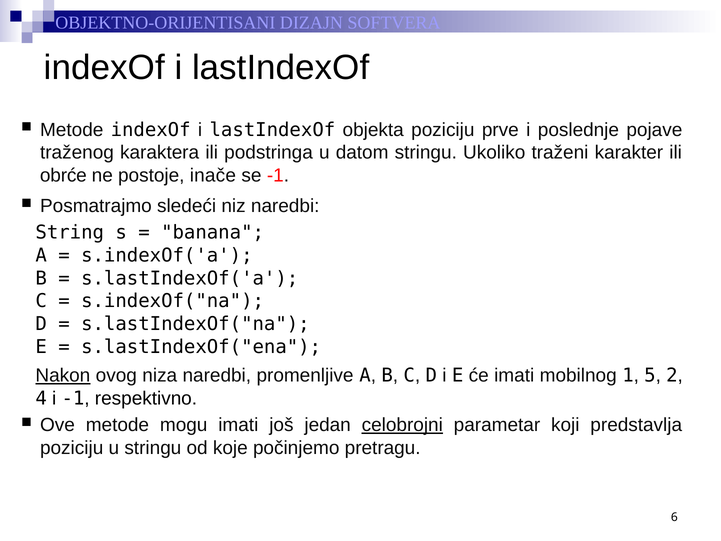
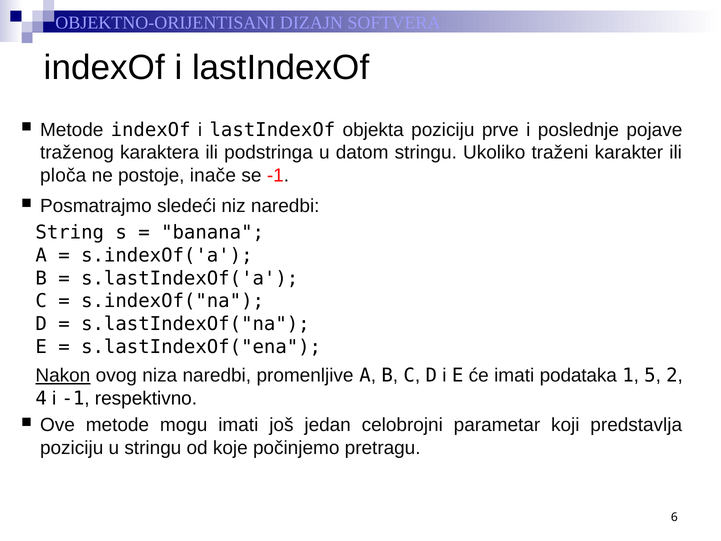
obrće: obrće -> ploča
mobilnog: mobilnog -> podataka
celobrojni underline: present -> none
